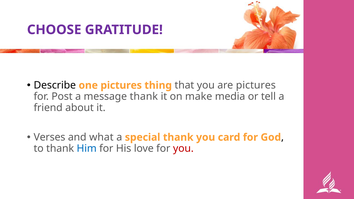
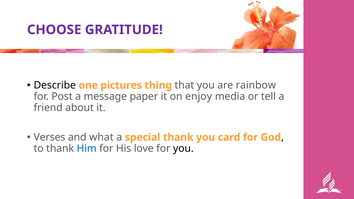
are pictures: pictures -> rainbow
message thank: thank -> paper
make: make -> enjoy
you at (183, 149) colour: red -> black
